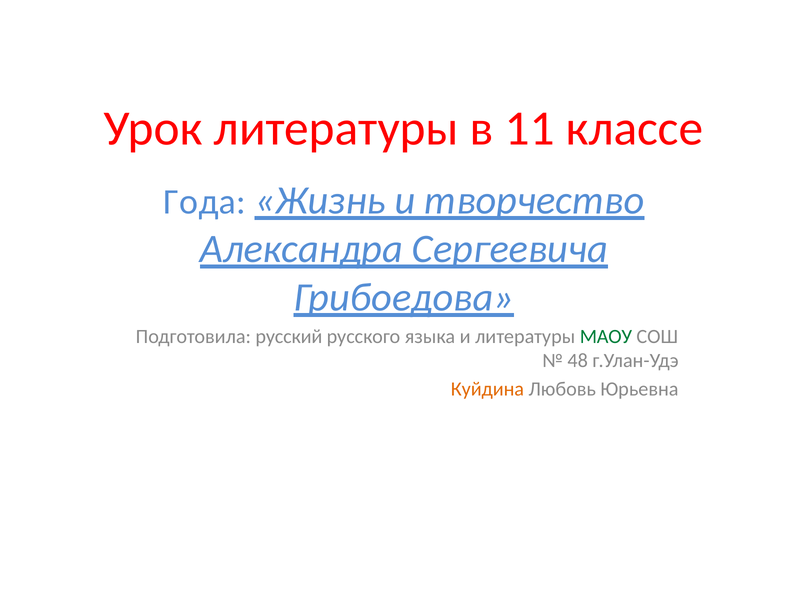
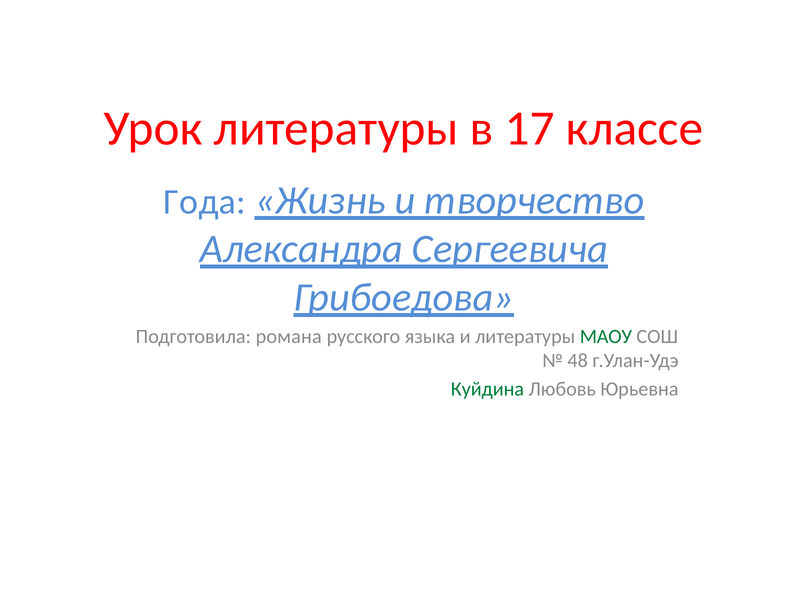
11: 11 -> 17
русский: русский -> романа
Куйдина colour: orange -> green
